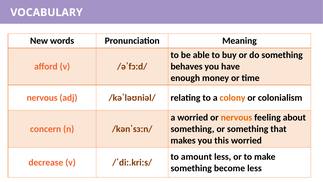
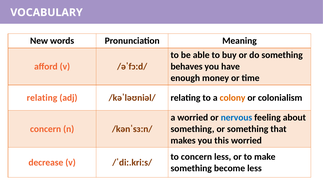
nervous at (42, 98): nervous -> relating
nervous at (236, 117) colour: orange -> blue
to amount: amount -> concern
